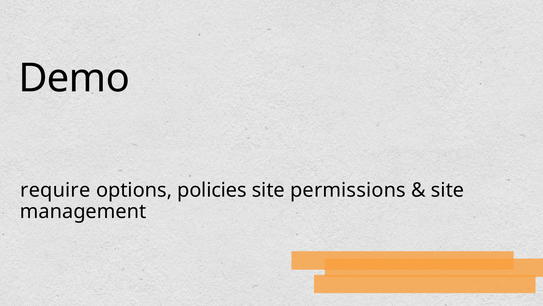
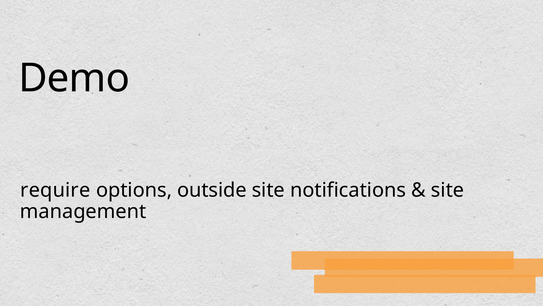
policies: policies -> outside
permissions: permissions -> notifications
